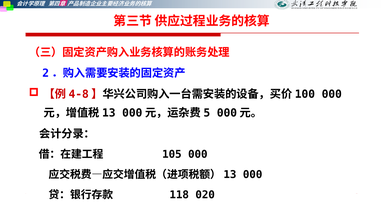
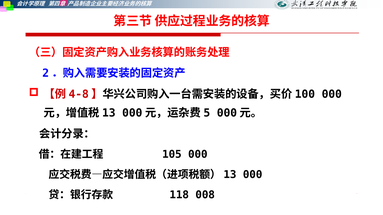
020: 020 -> 008
